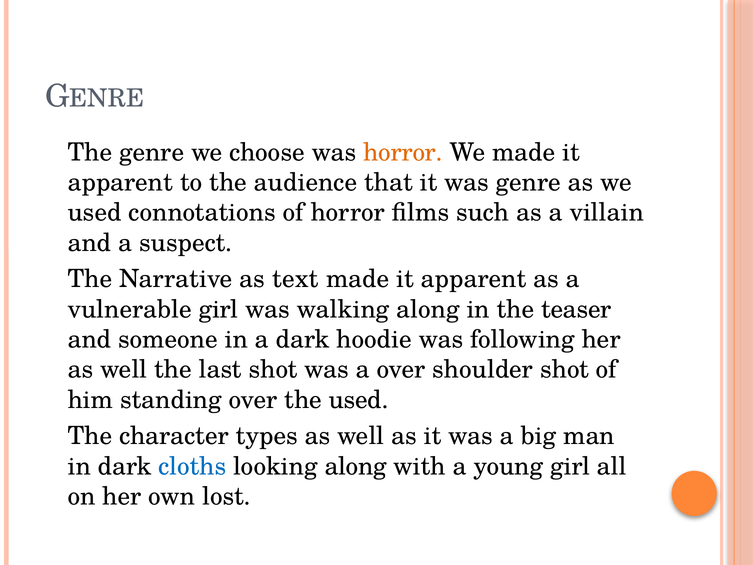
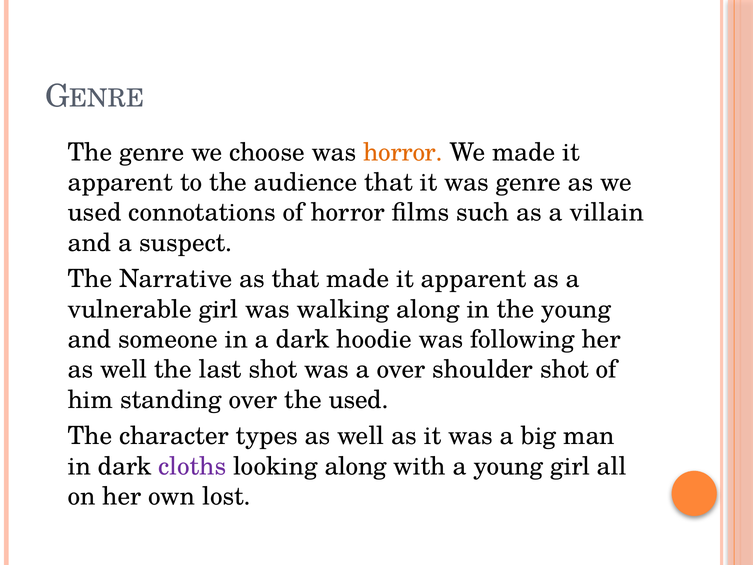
as text: text -> that
the teaser: teaser -> young
cloths colour: blue -> purple
